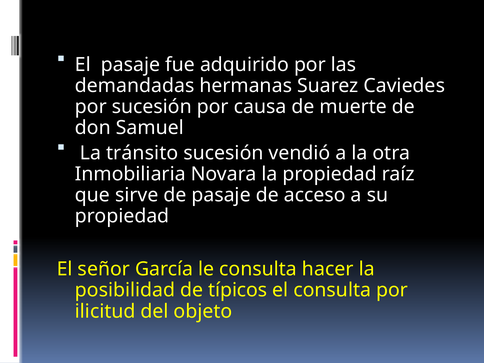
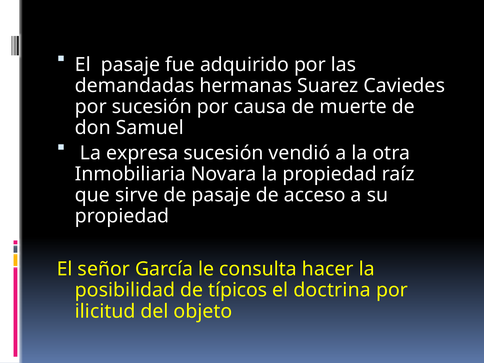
tránsito: tránsito -> expresa
el consulta: consulta -> doctrina
